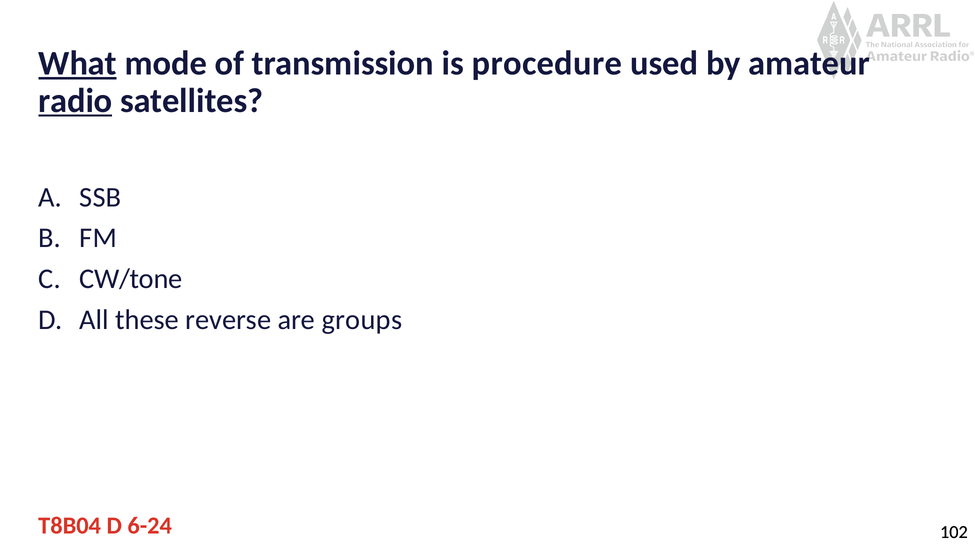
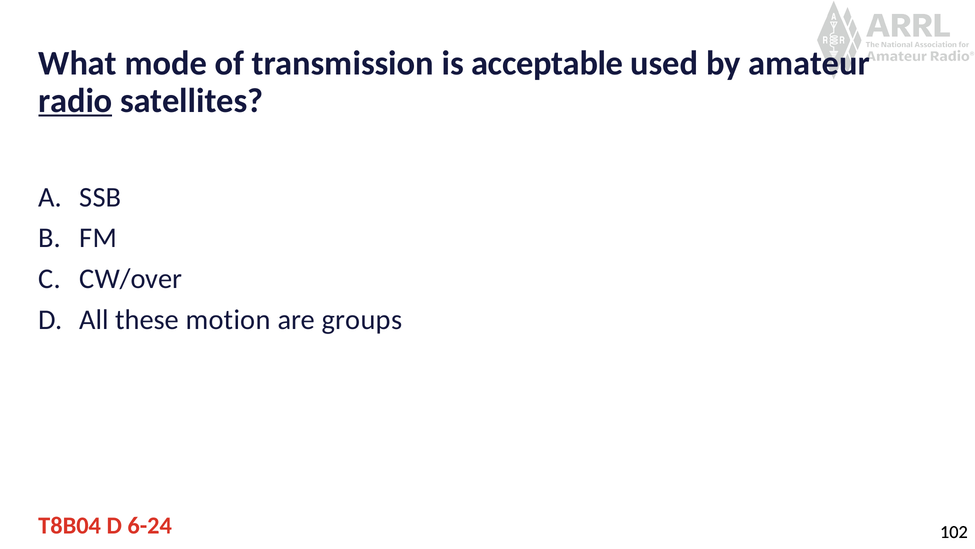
What underline: present -> none
procedure: procedure -> acceptable
CW/tone: CW/tone -> CW/over
reverse: reverse -> motion
